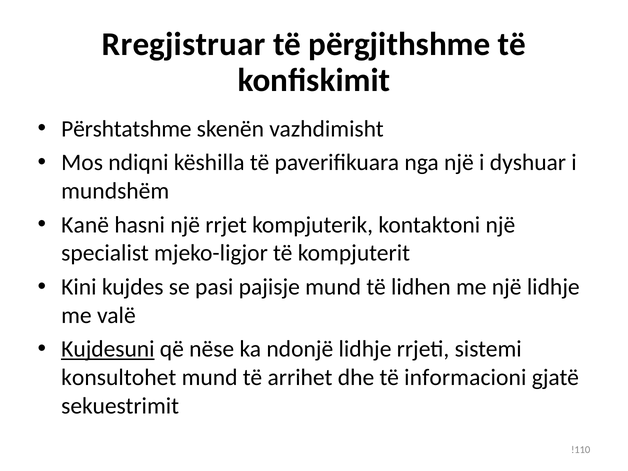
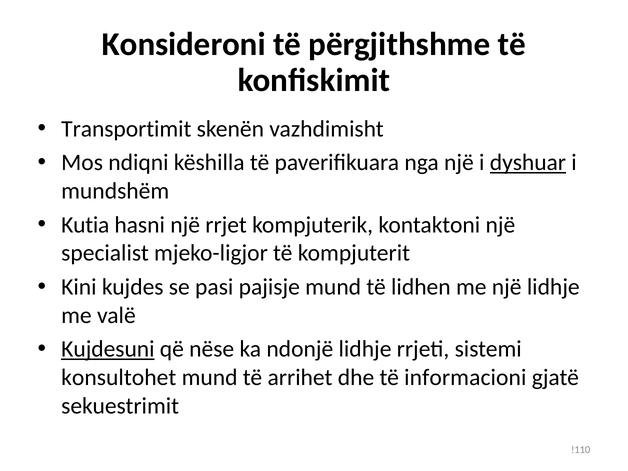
Rregjistruar: Rregjistruar -> Konsideroni
Përshtatshme: Përshtatshme -> Transportimit
dyshuar underline: none -> present
Kanë: Kanë -> Kutia
